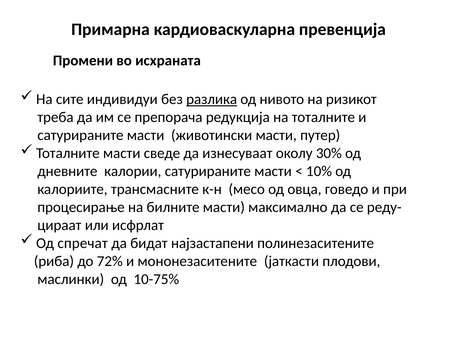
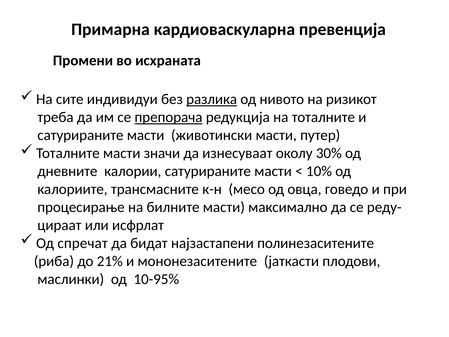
препорача underline: none -> present
сведе: сведе -> значи
72%: 72% -> 21%
10-75%: 10-75% -> 10-95%
